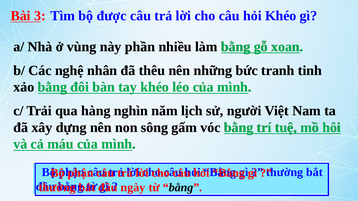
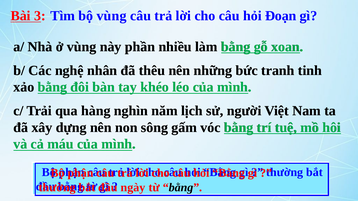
bộ được: được -> vùng
hỏi Khéo: Khéo -> Đoạn
